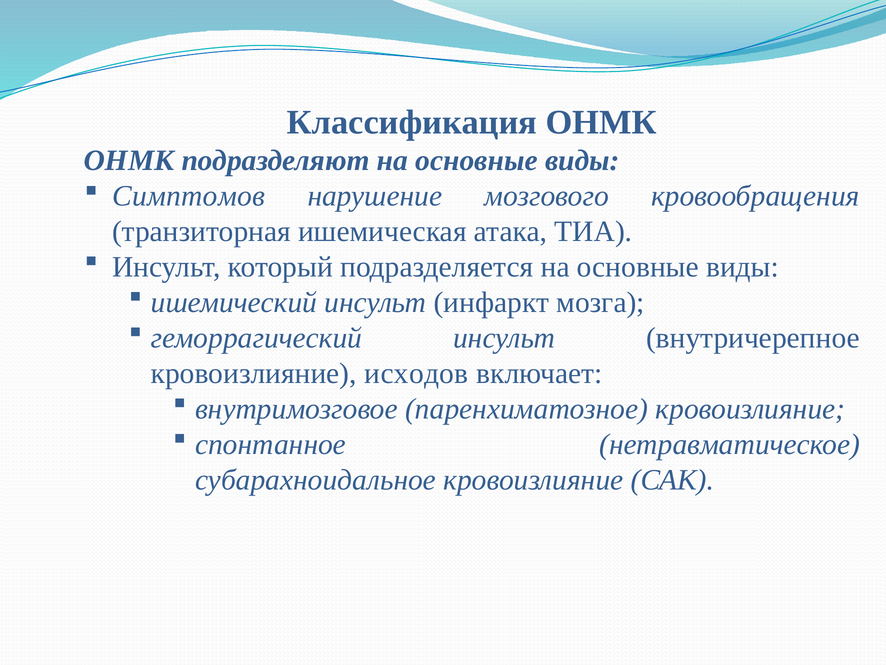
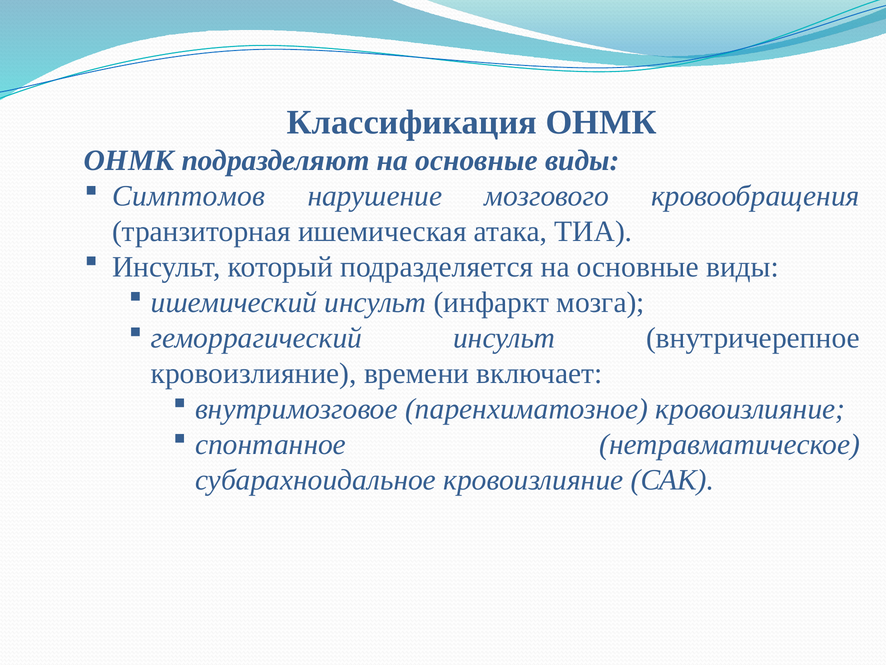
исходов: исходов -> времени
